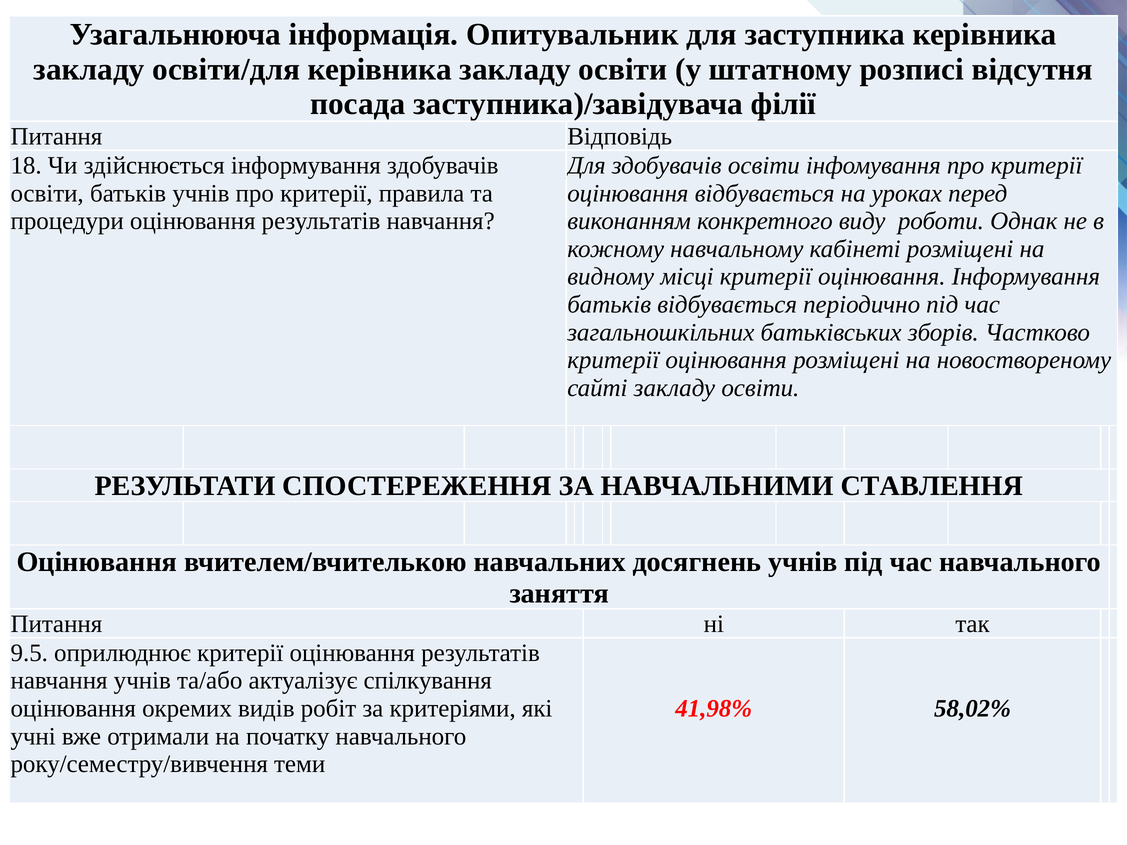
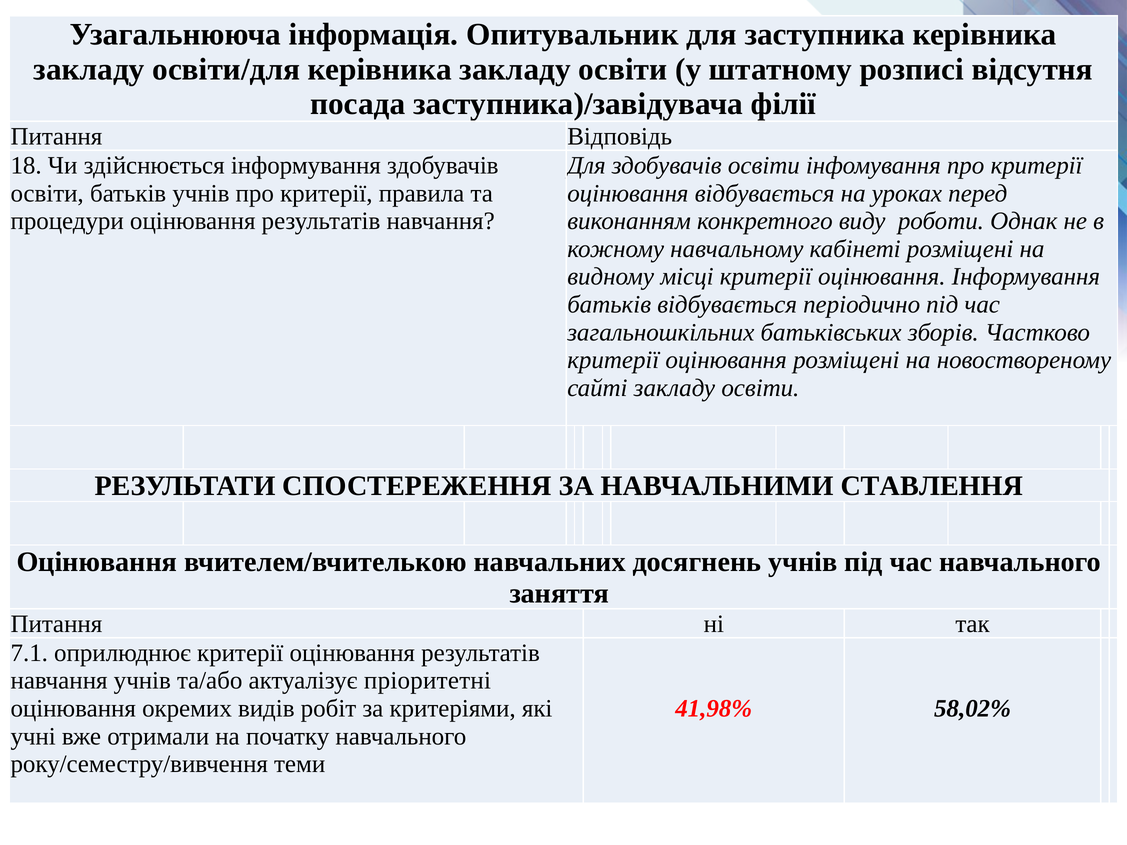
9.5: 9.5 -> 7.1
спілкування: спілкування -> пріоритетні
